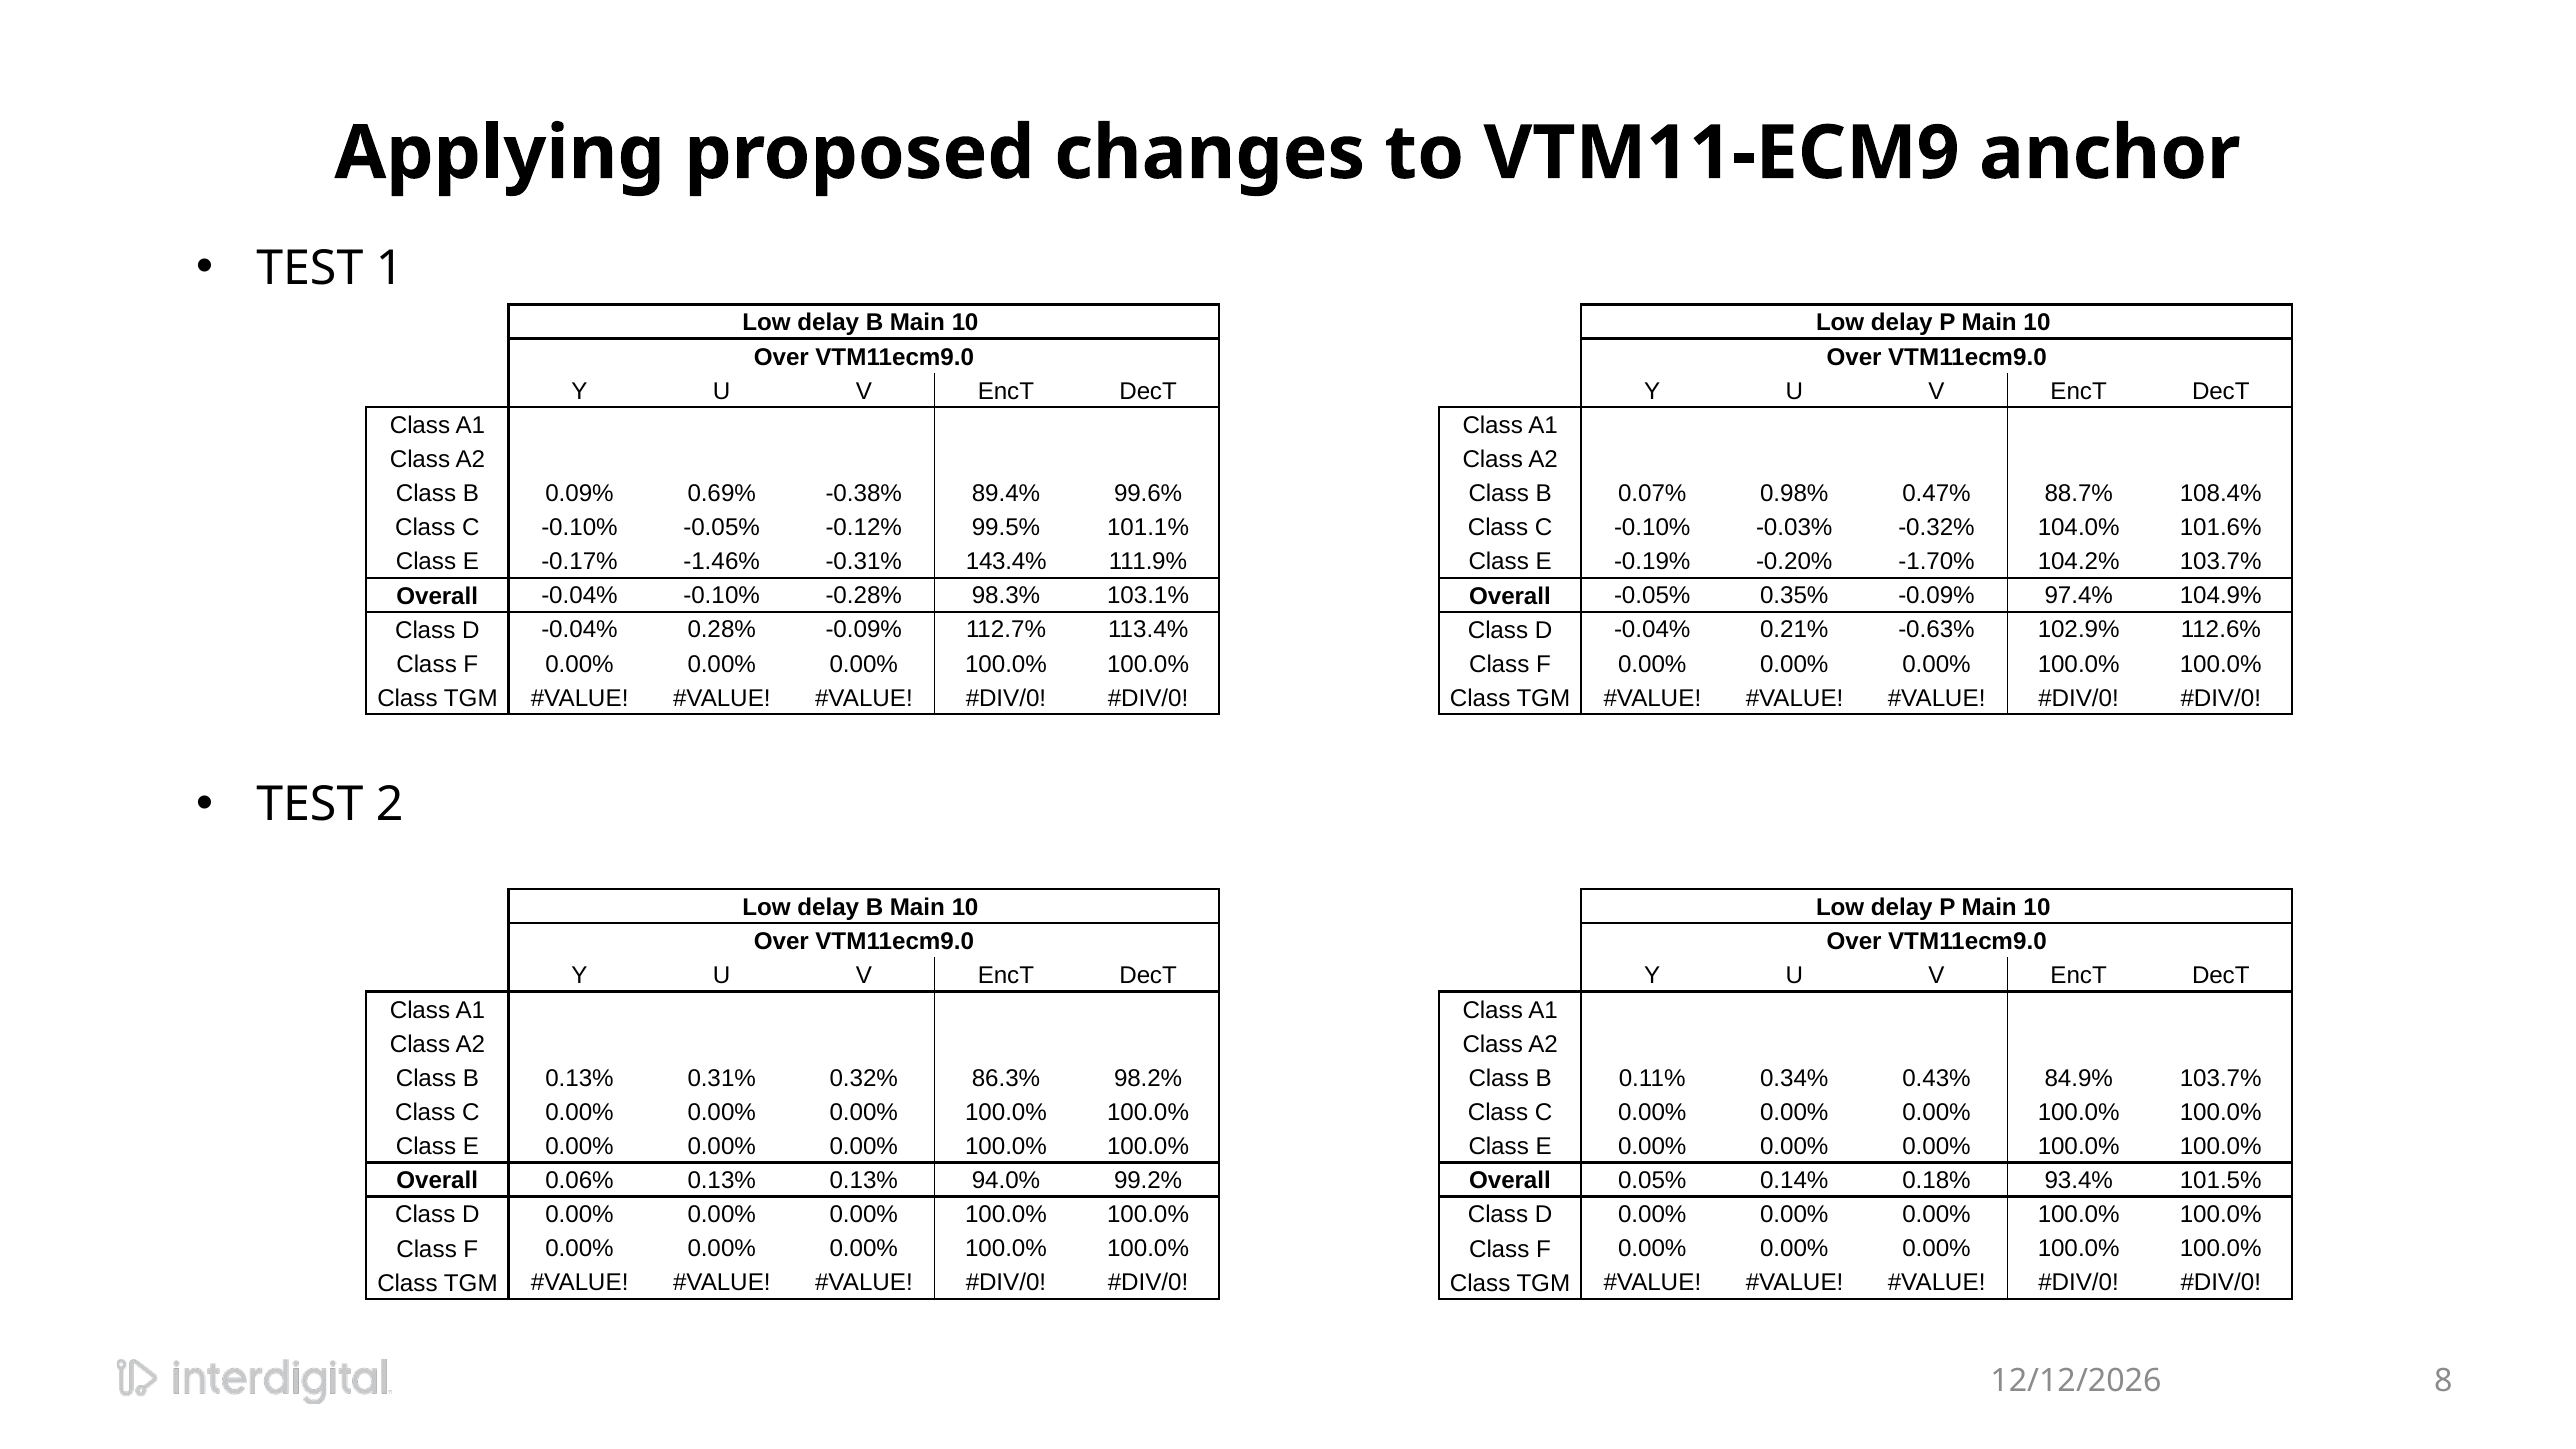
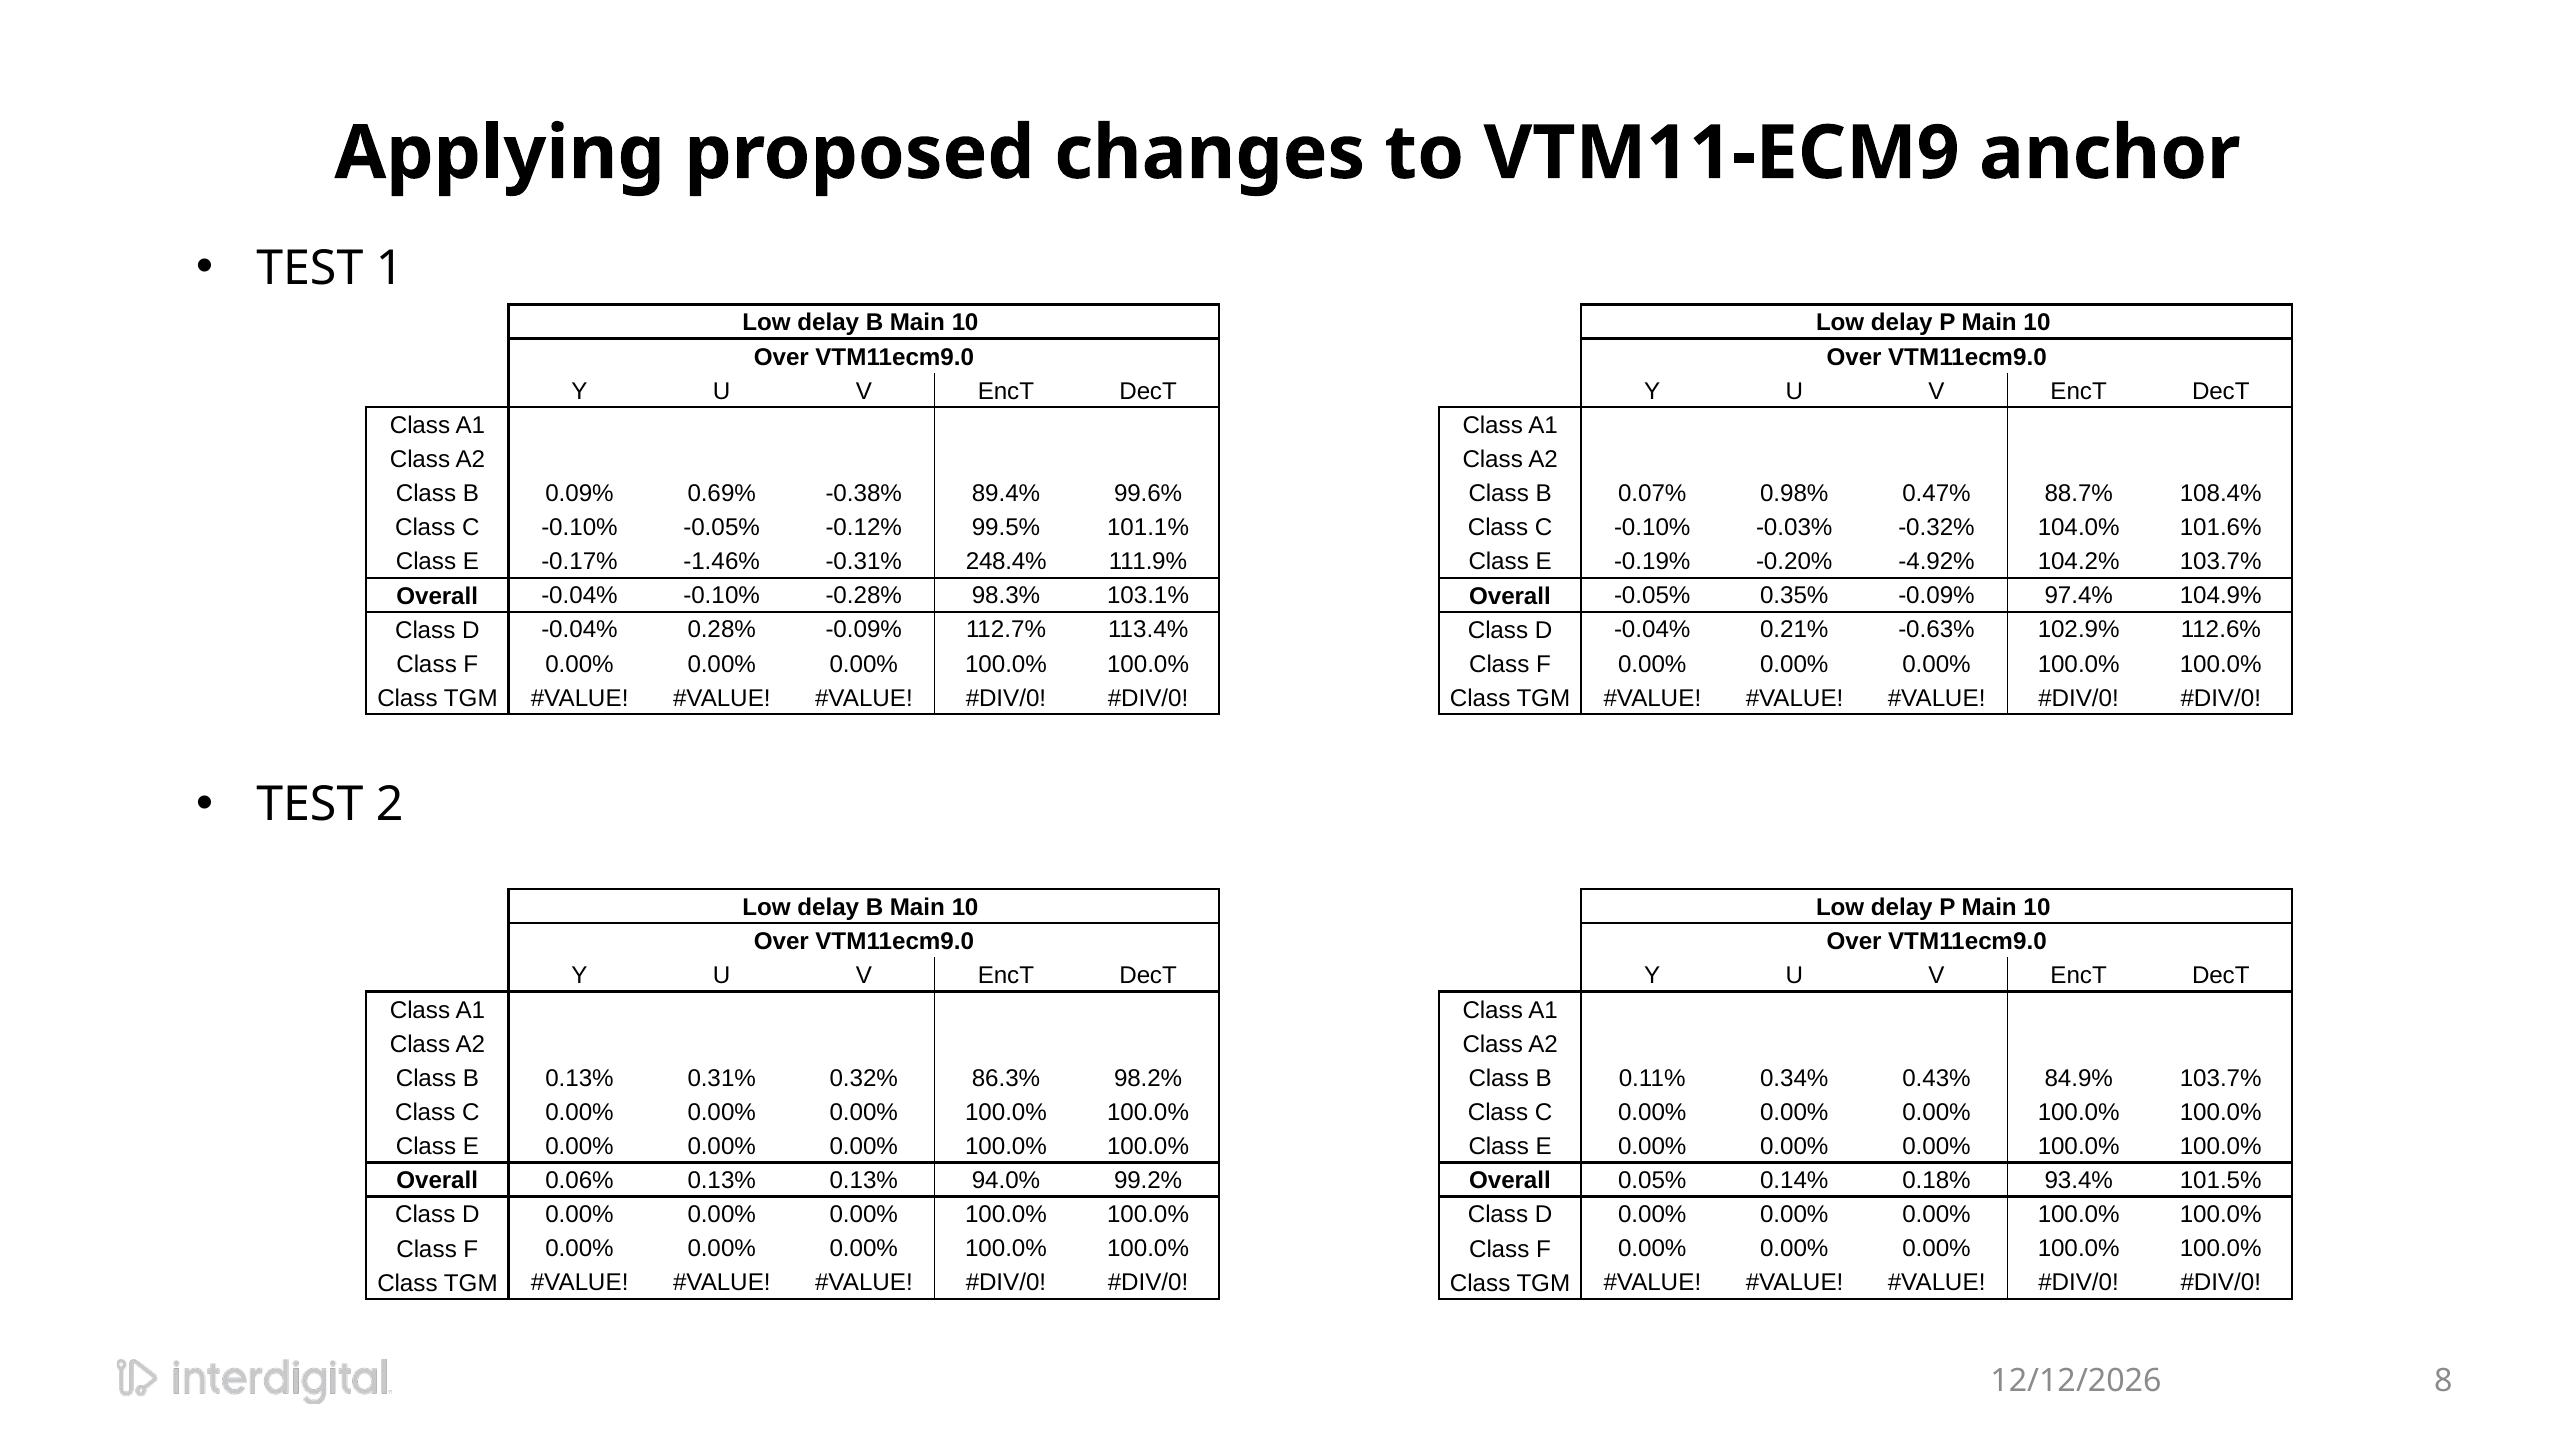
143.4%: 143.4% -> 248.4%
-1.70%: -1.70% -> -4.92%
